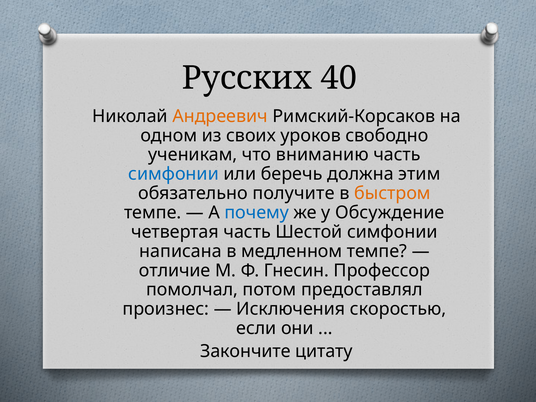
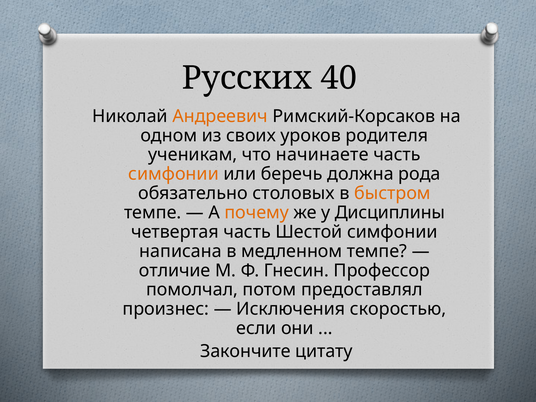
свободно: свободно -> родителя
вниманию: вниманию -> начинаете
симфонии at (174, 174) colour: blue -> orange
этим: этим -> рода
получите: получите -> столовых
почему colour: blue -> orange
Обсуждение: Обсуждение -> Дисциплины
